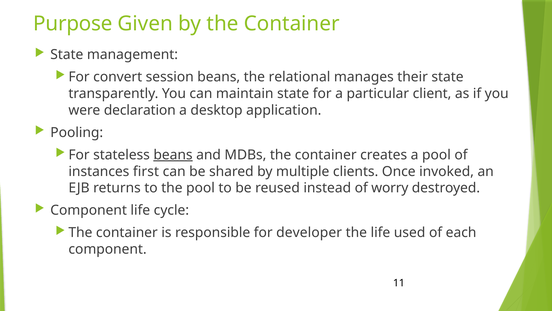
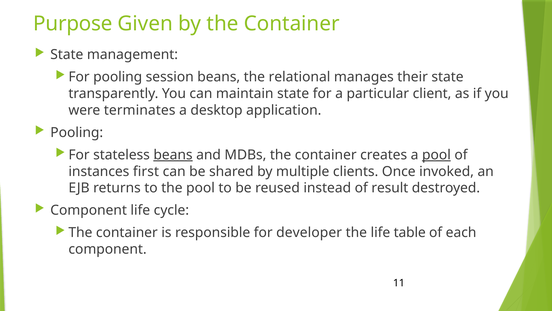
For convert: convert -> pooling
declaration: declaration -> terminates
pool at (436, 155) underline: none -> present
worry: worry -> result
used: used -> table
